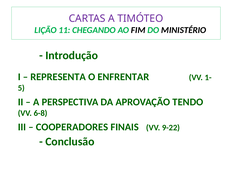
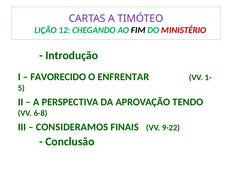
11: 11 -> 12
MINISTÉRIO colour: black -> red
REPRESENTA: REPRESENTA -> FAVORECIDO
COOPERADORES: COOPERADORES -> CONSIDERAMOS
